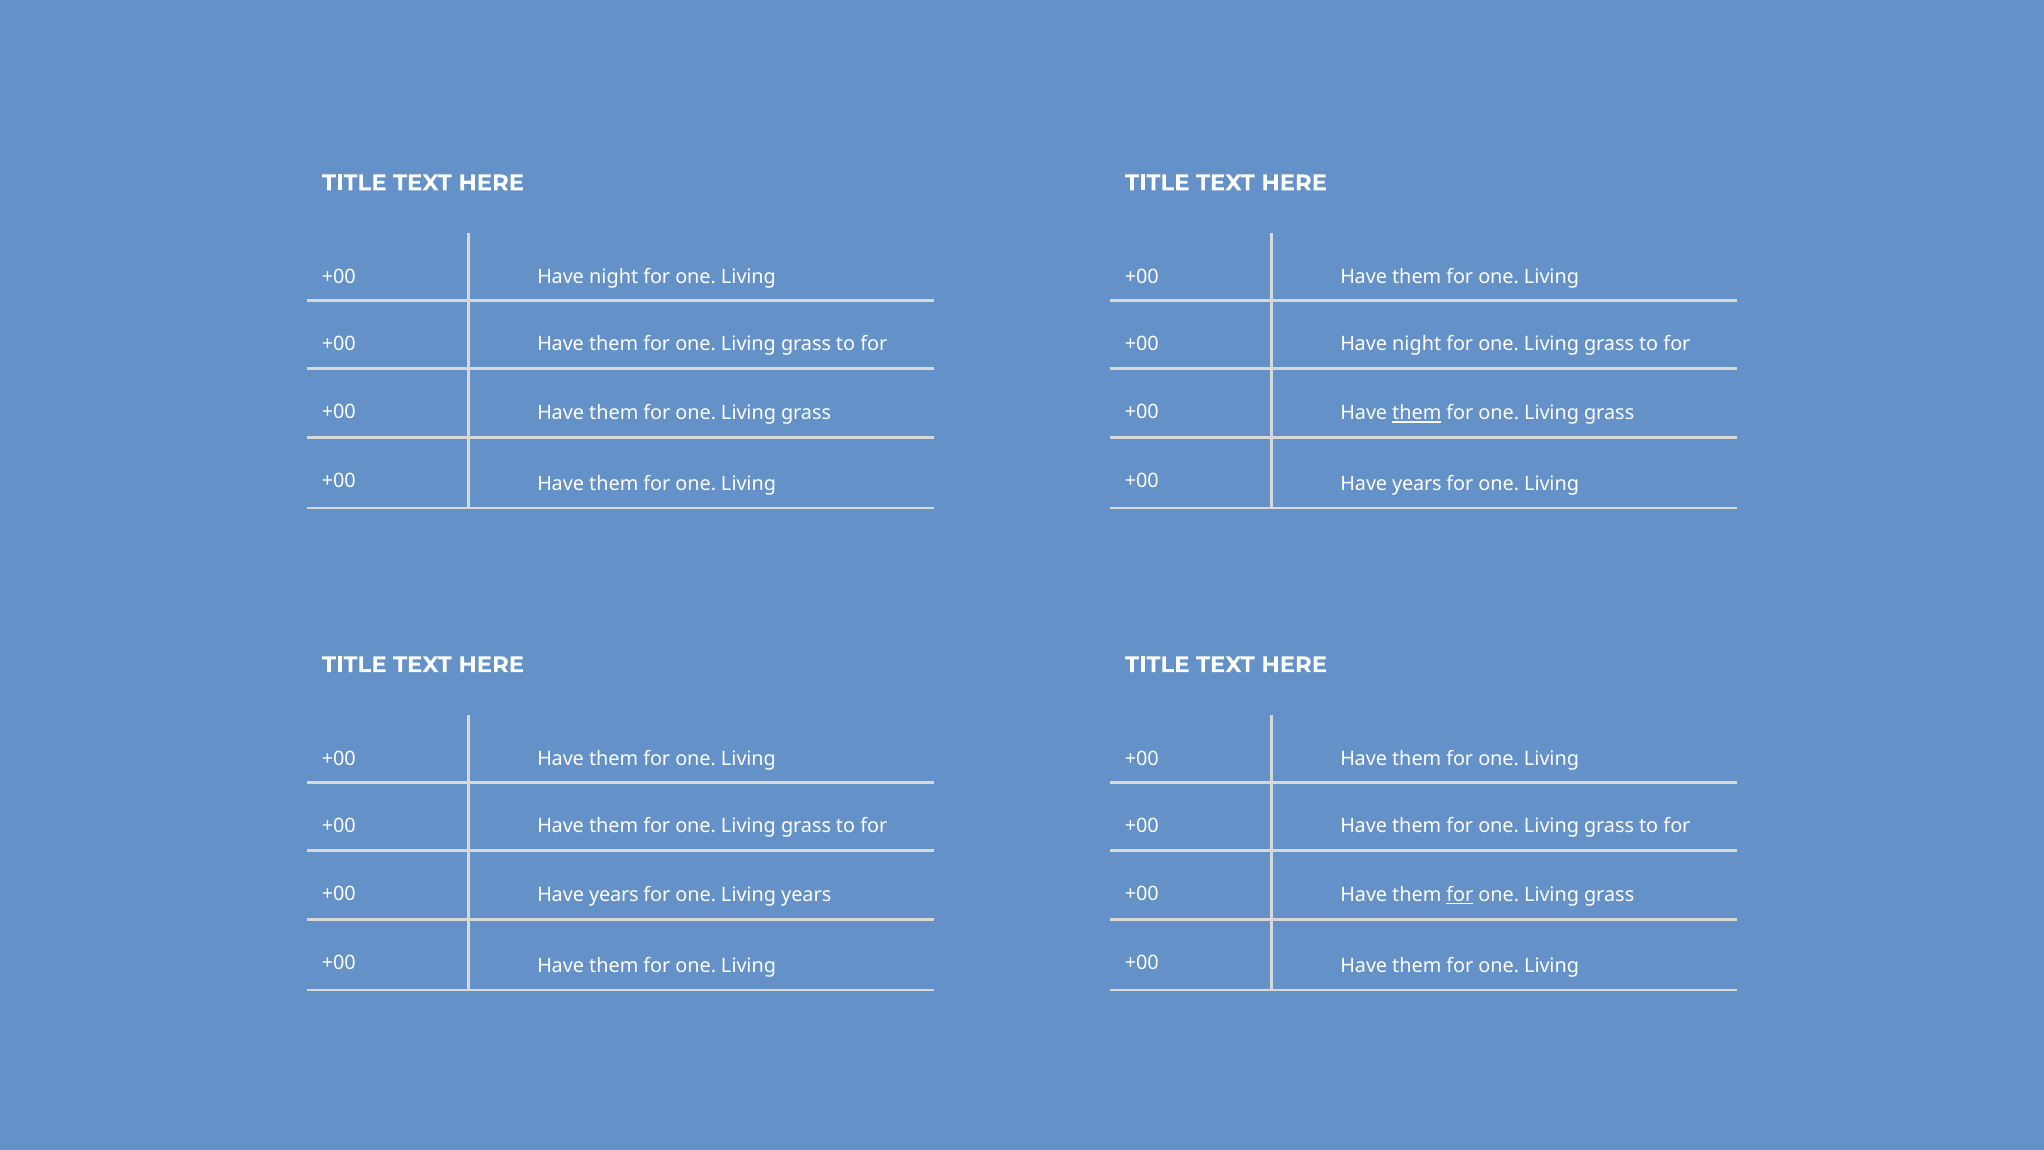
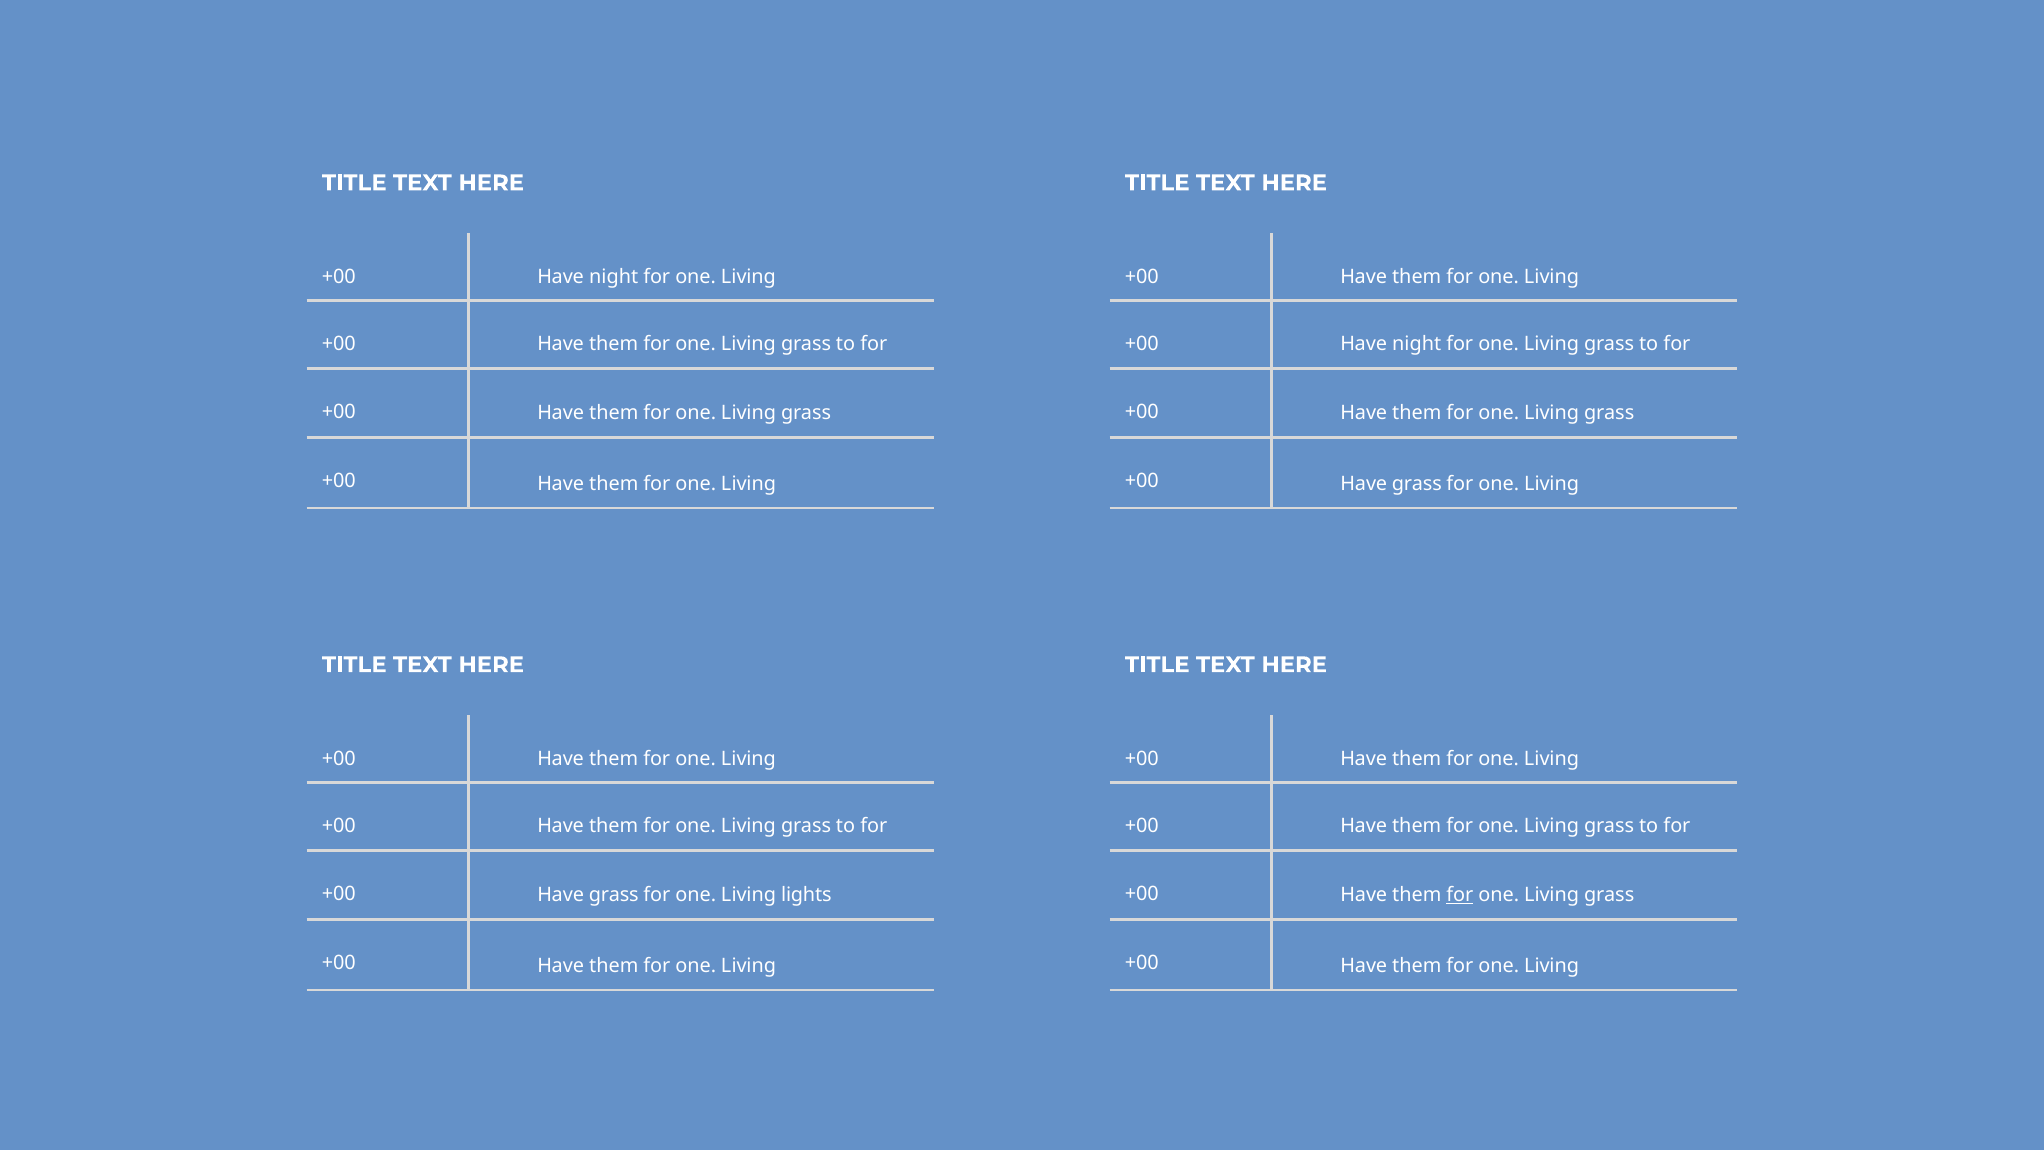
them at (1417, 413) underline: present -> none
years at (1417, 484): years -> grass
years at (614, 895): years -> grass
Living years: years -> lights
